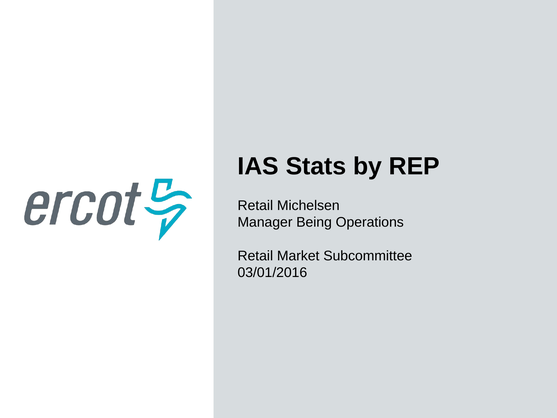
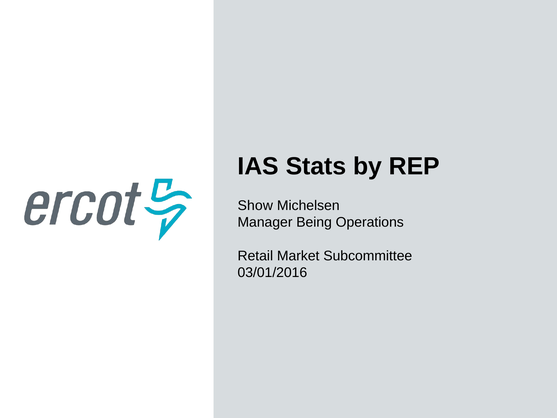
Retail at (255, 206): Retail -> Show
